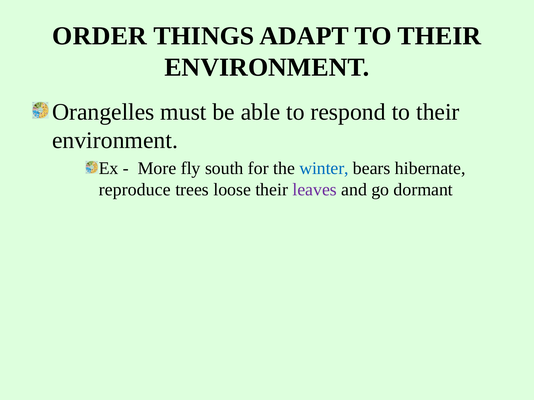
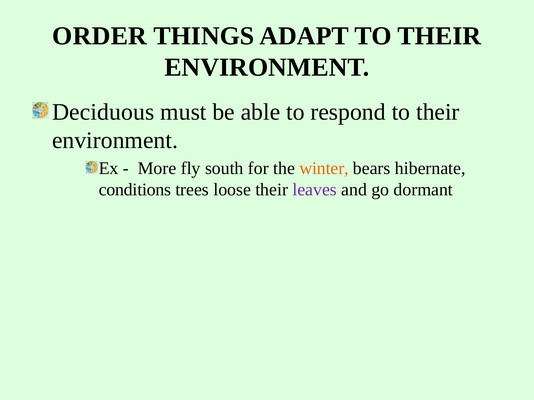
Orangelles: Orangelles -> Deciduous
winter colour: blue -> orange
reproduce: reproduce -> conditions
